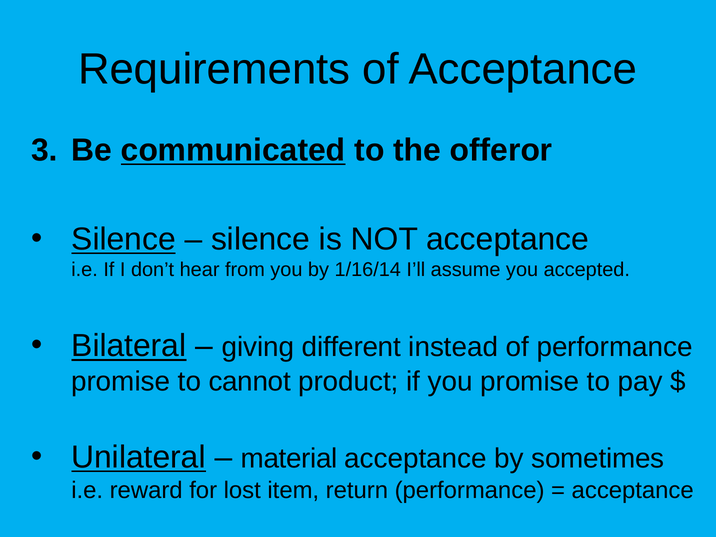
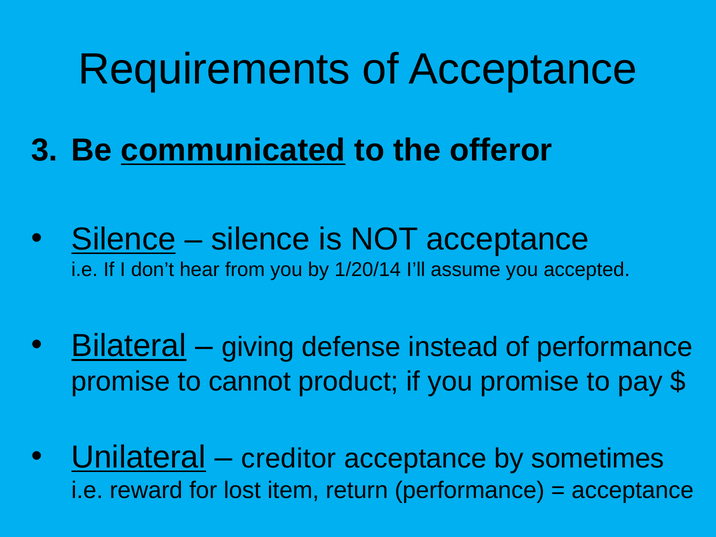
1/16/14: 1/16/14 -> 1/20/14
different: different -> defense
material: material -> creditor
